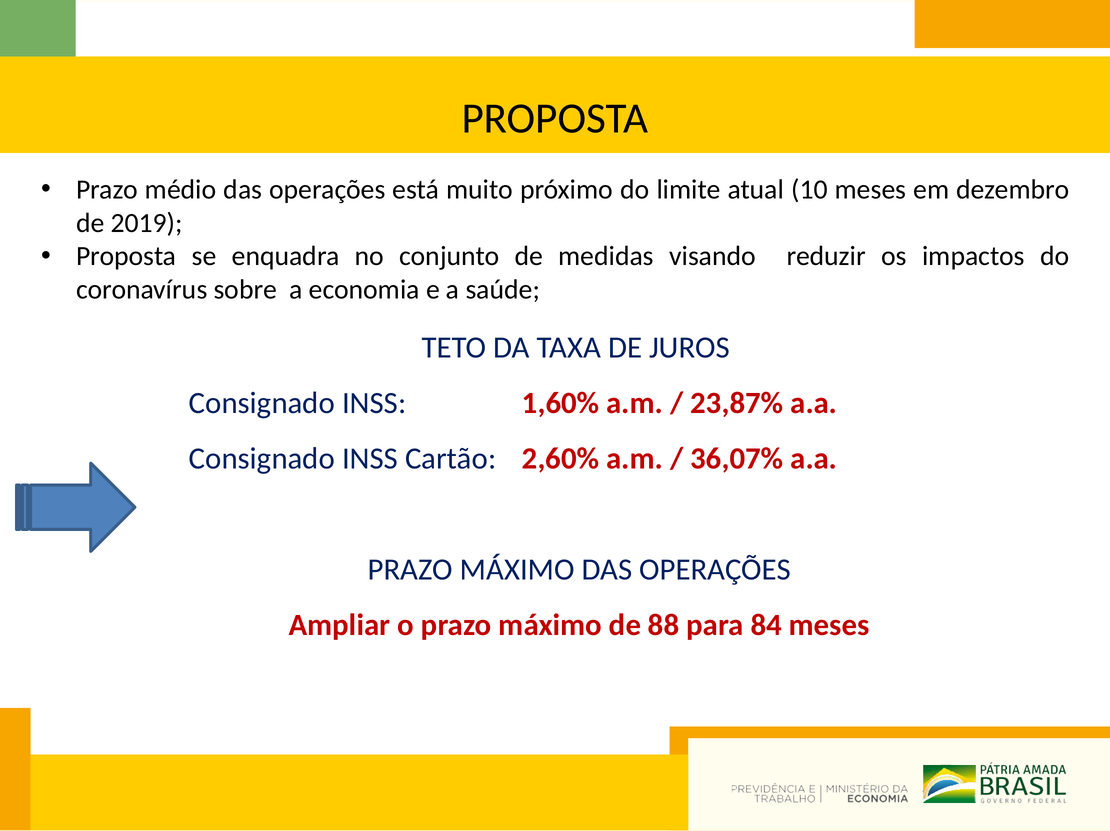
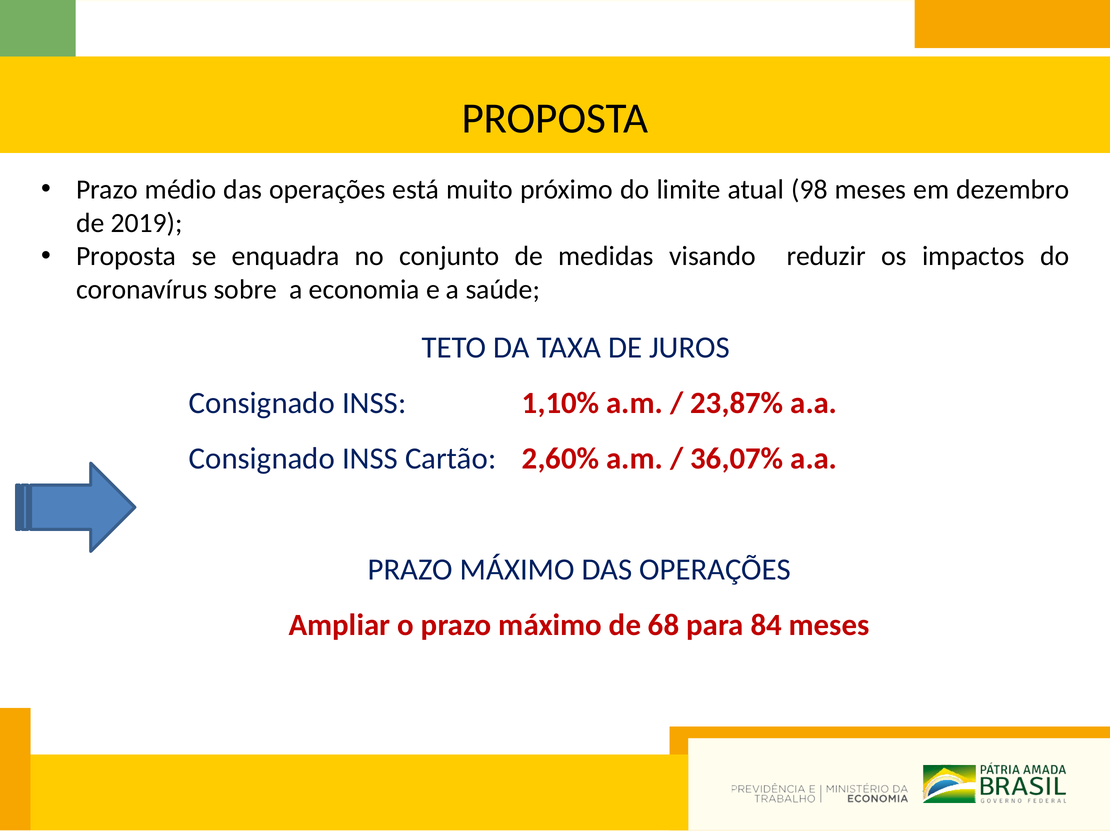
10: 10 -> 98
1,60%: 1,60% -> 1,10%
88: 88 -> 68
